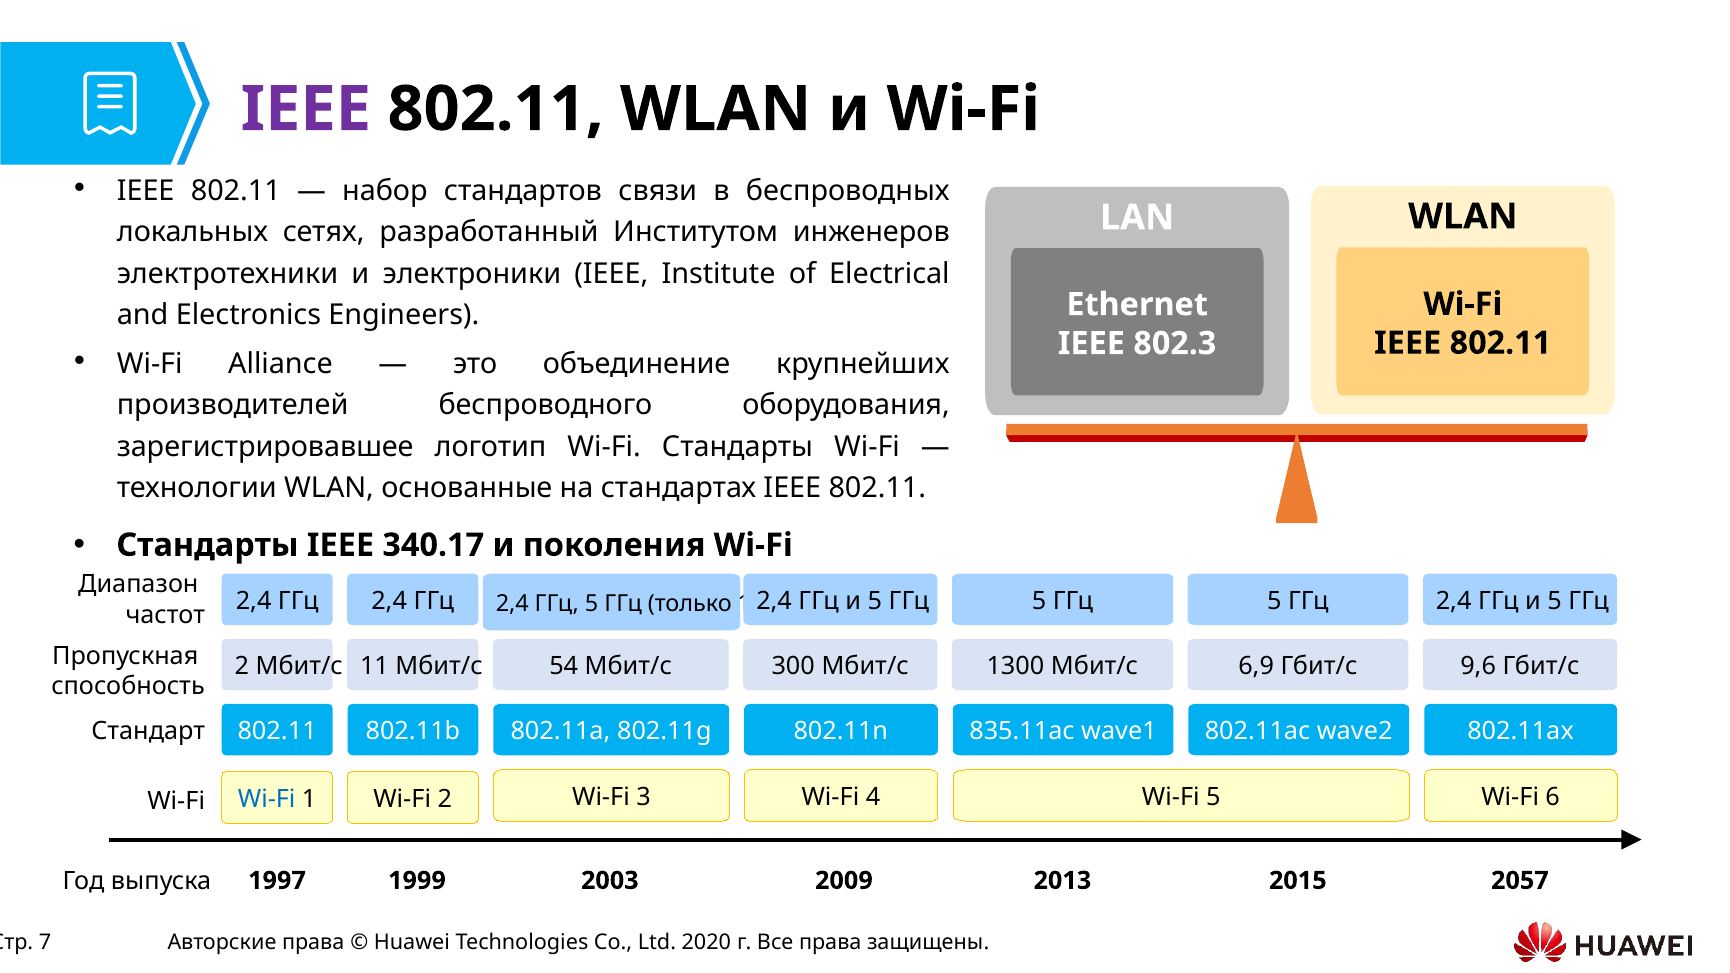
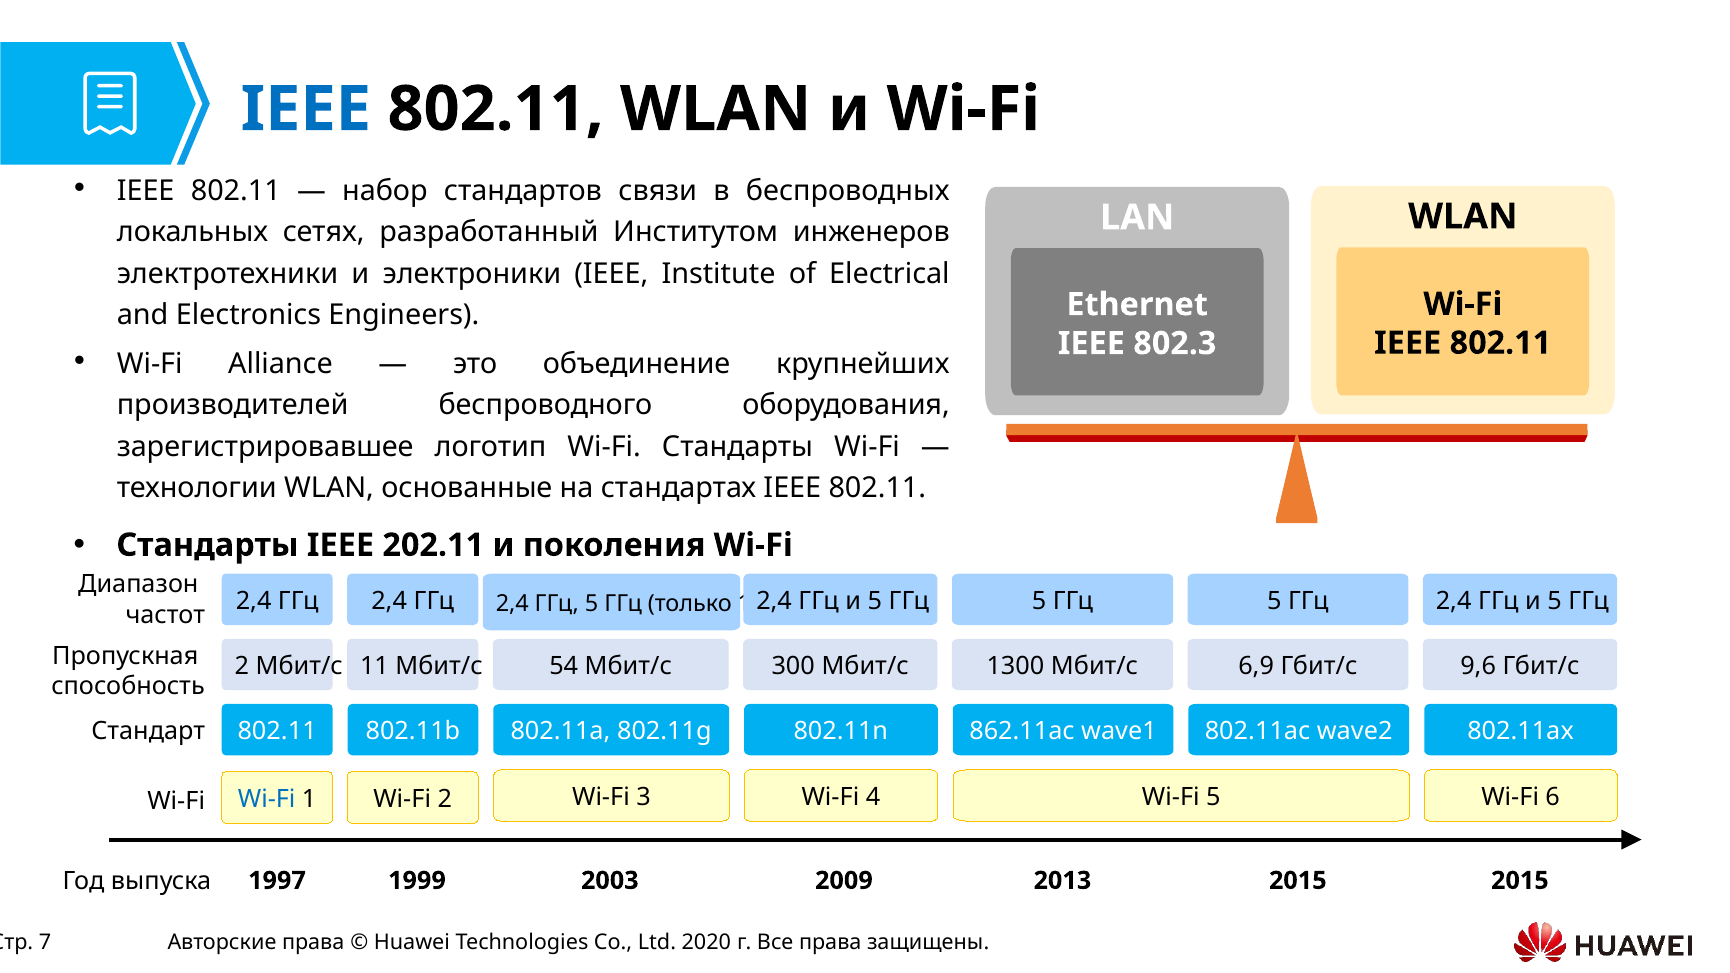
IEEE at (306, 109) colour: purple -> blue
340.17: 340.17 -> 202.11
835.11ac: 835.11ac -> 862.11ac
2057 at (1520, 881): 2057 -> 2015
